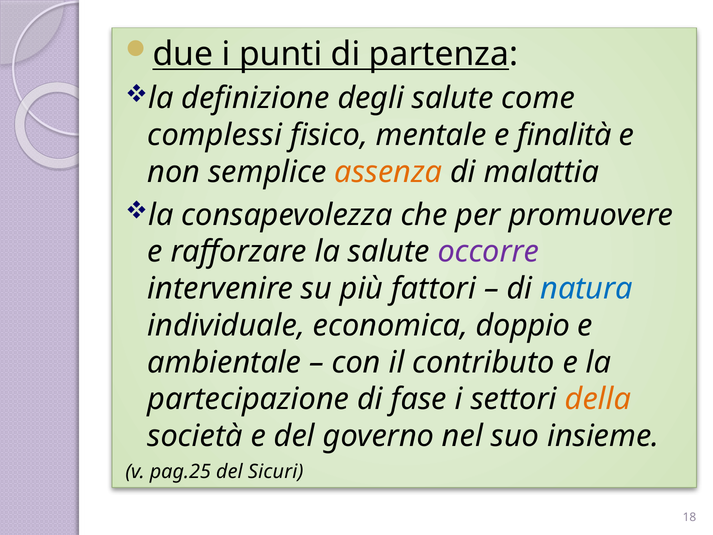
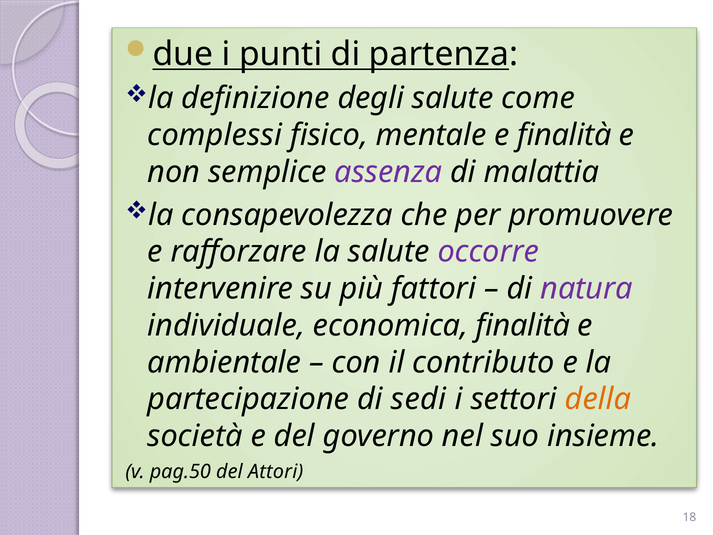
assenza colour: orange -> purple
natura colour: blue -> purple
economica doppio: doppio -> finalità
fase: fase -> sedi
pag.25: pag.25 -> pag.50
Sicuri: Sicuri -> Attori
